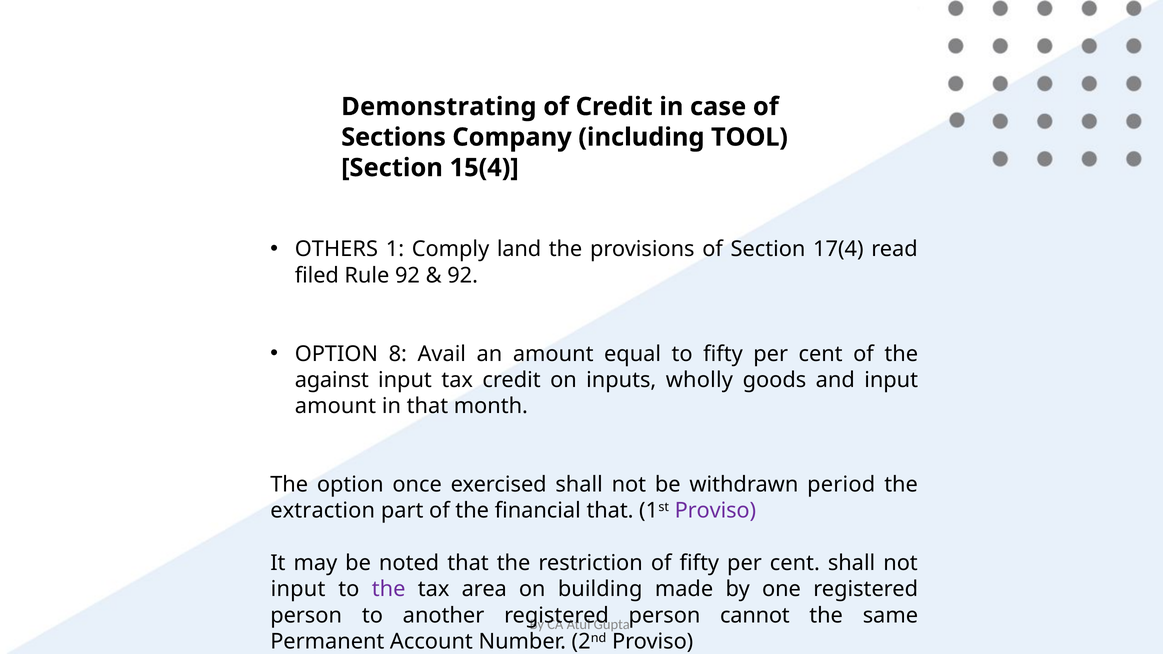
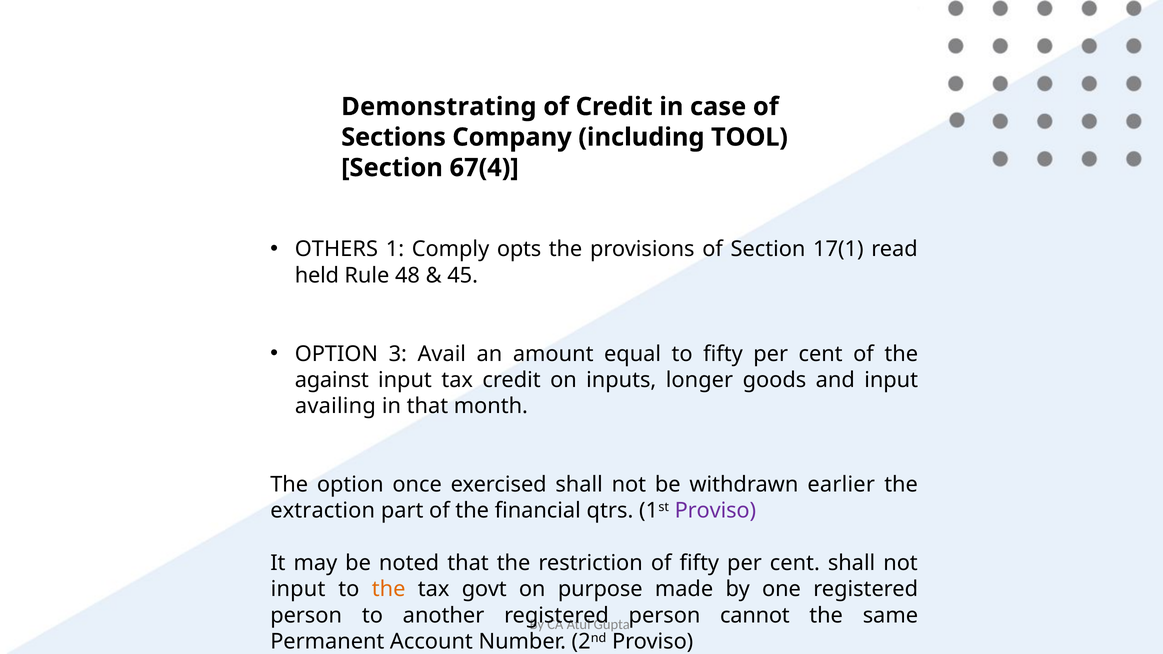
15(4: 15(4 -> 67(4
land: land -> opts
17(4: 17(4 -> 17(1
filed: filed -> held
Rule 92: 92 -> 48
92 at (463, 275): 92 -> 45
8: 8 -> 3
wholly: wholly -> longer
amount at (335, 406): amount -> availing
period: period -> earlier
financial that: that -> qtrs
the at (389, 589) colour: purple -> orange
area: area -> govt
building: building -> purpose
